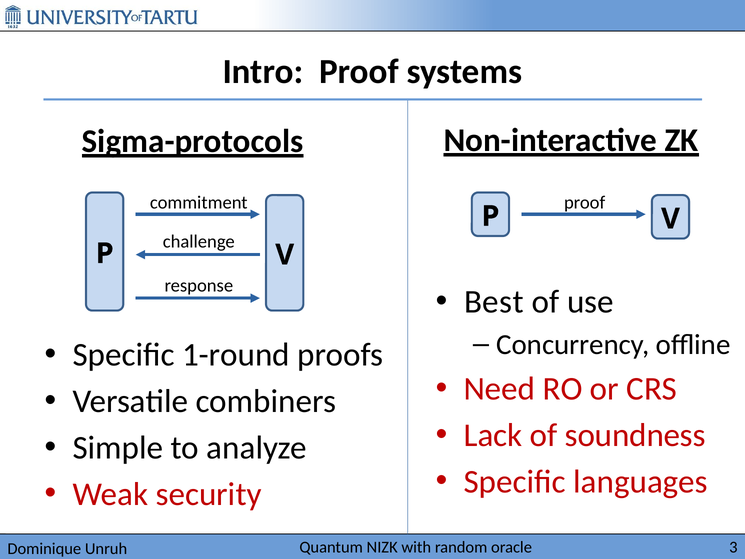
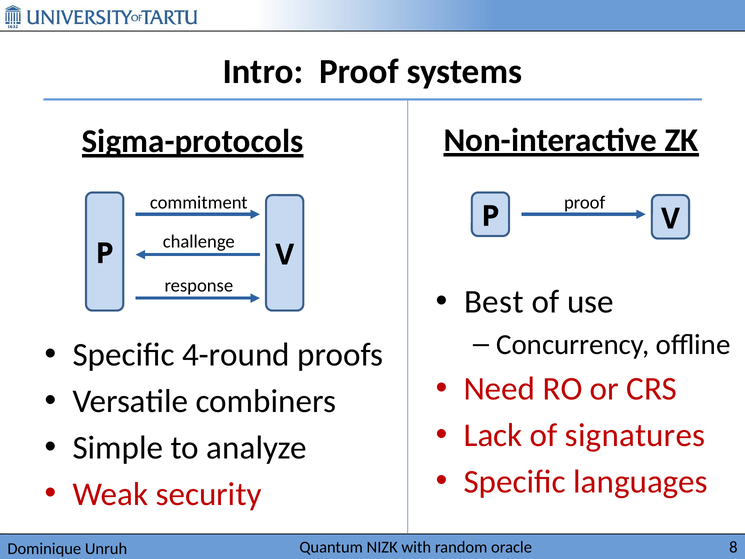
1-round: 1-round -> 4-round
soundness: soundness -> signatures
3: 3 -> 8
